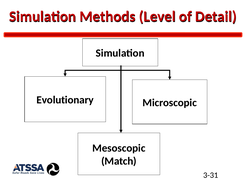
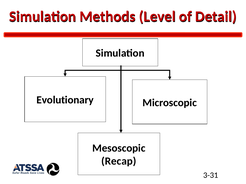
Match: Match -> Recap
